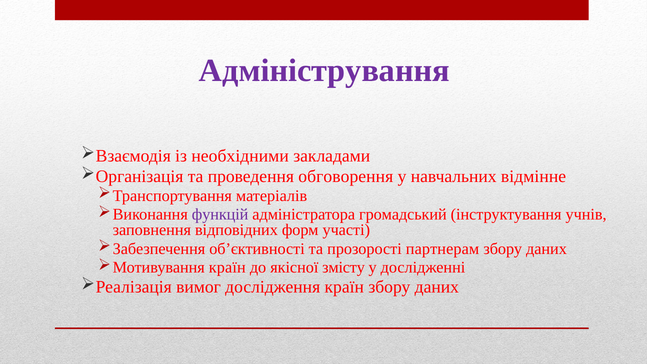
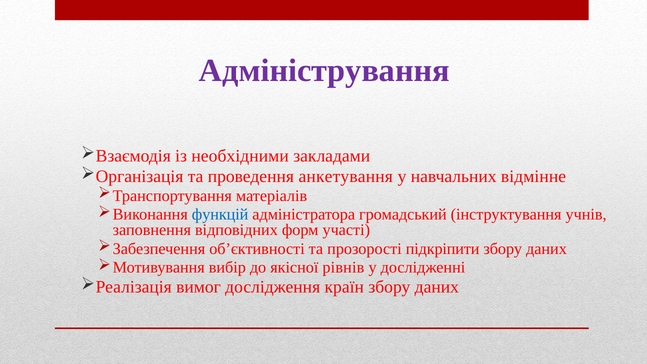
обговорення: обговорення -> анкетування
функцій colour: purple -> blue
партнерам: партнерам -> підкріпити
країн at (227, 267): країн -> вибір
змісту: змісту -> рівнів
